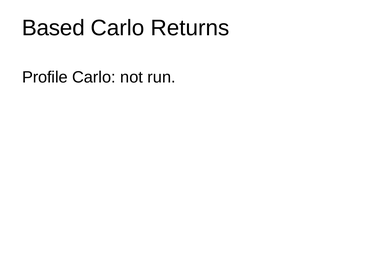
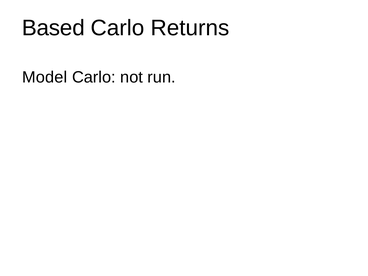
Profile: Profile -> Model
